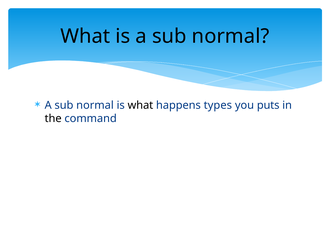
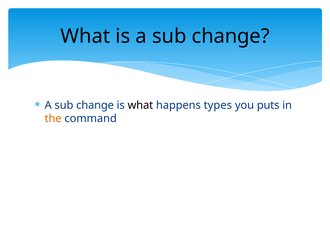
is a sub normal: normal -> change
normal at (95, 106): normal -> change
the colour: black -> orange
